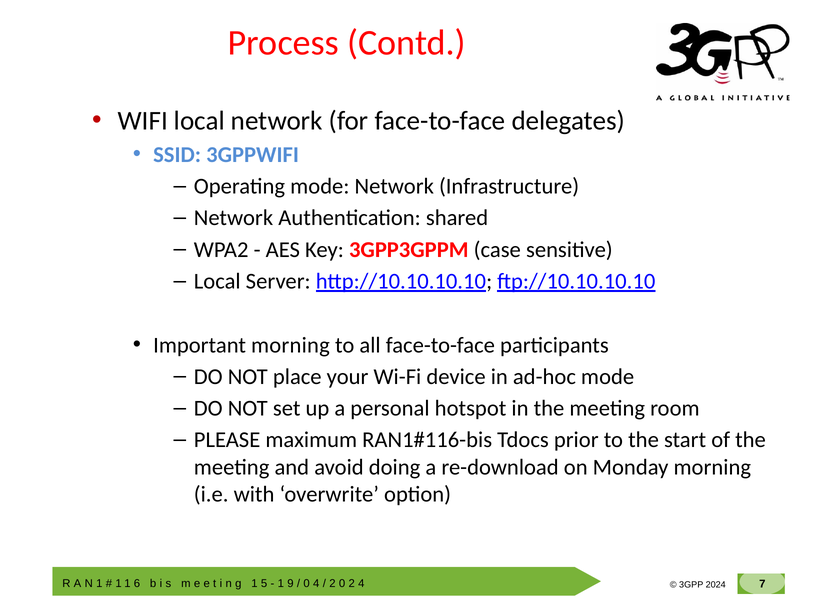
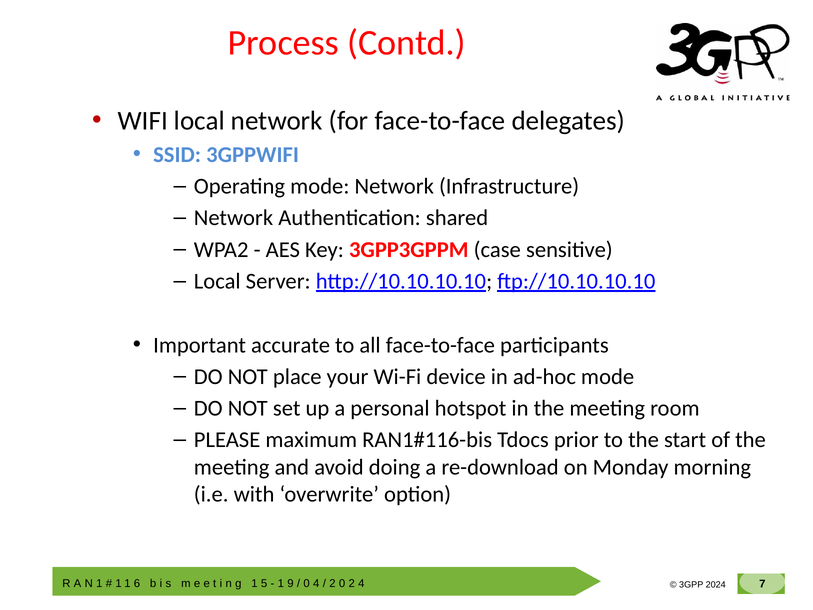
Important morning: morning -> accurate
